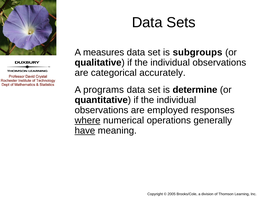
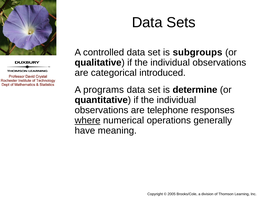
measures: measures -> controlled
accurately: accurately -> introduced
employed: employed -> telephone
have underline: present -> none
